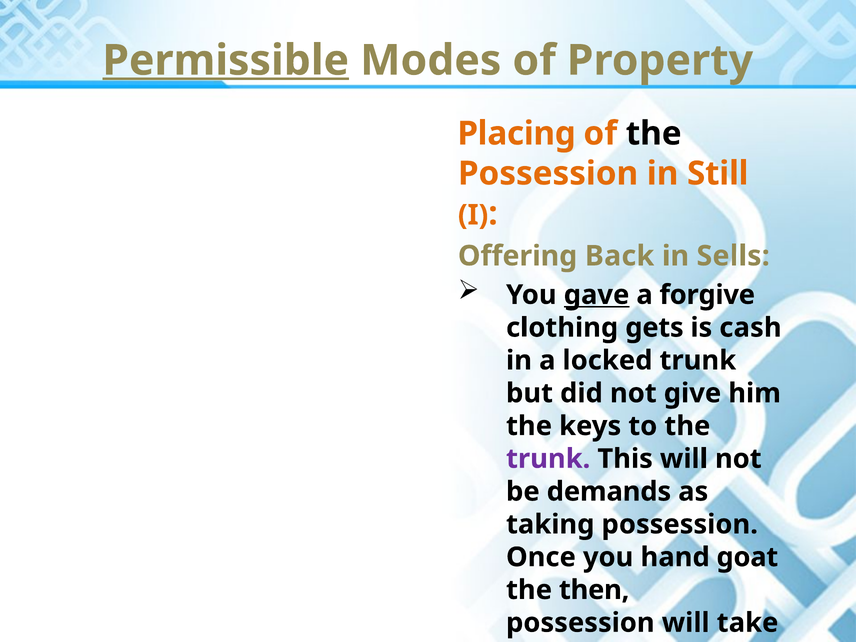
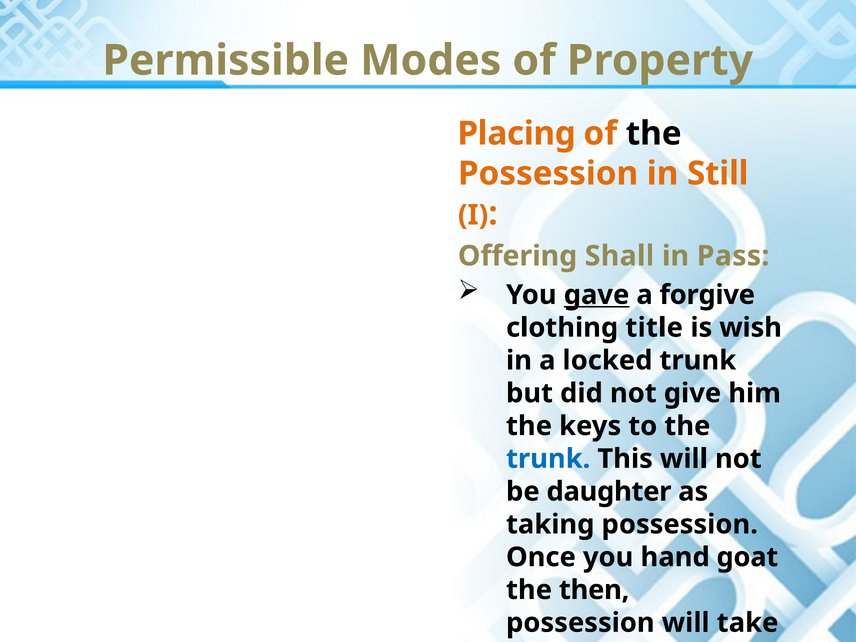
Permissible underline: present -> none
Back: Back -> Shall
Sells: Sells -> Pass
gets: gets -> title
cash: cash -> wish
trunk at (548, 459) colour: purple -> blue
demands: demands -> daughter
